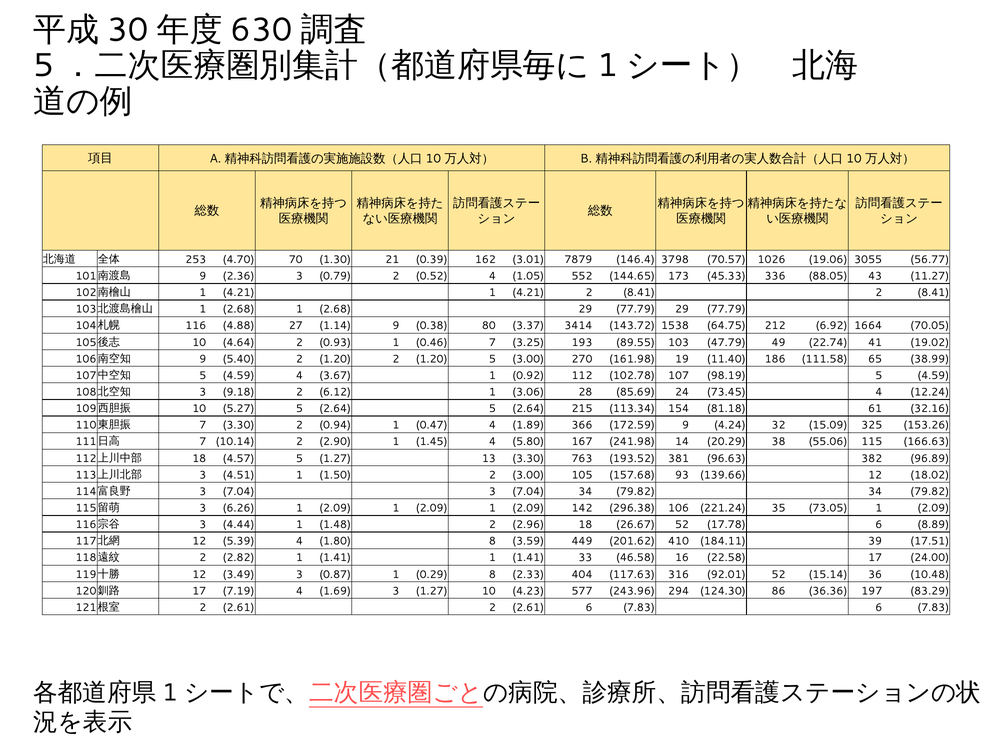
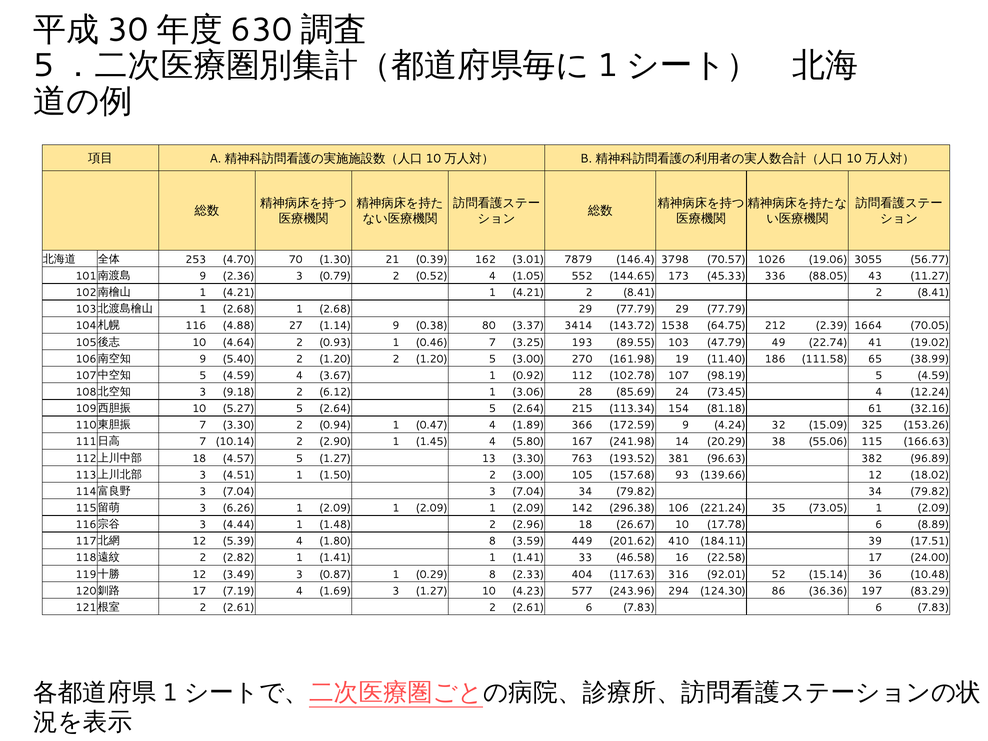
6.92: 6.92 -> 2.39
26.67 52: 52 -> 10
